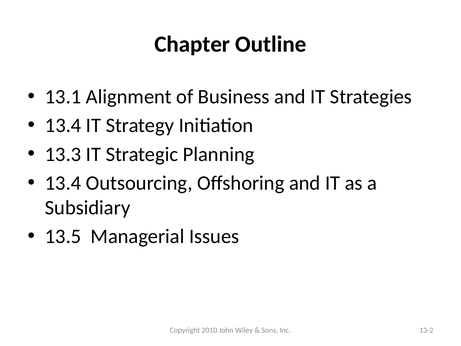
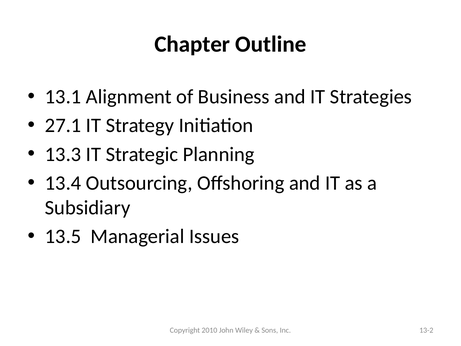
13.4 at (63, 125): 13.4 -> 27.1
